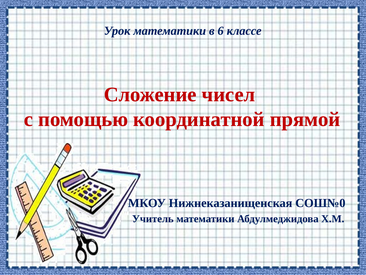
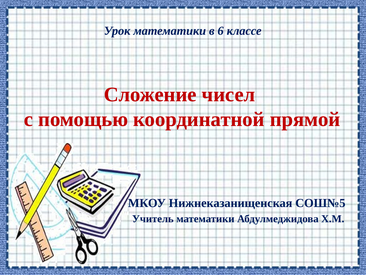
СОШ№0: СОШ№0 -> СОШ№5
